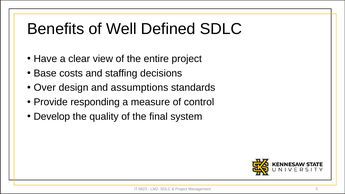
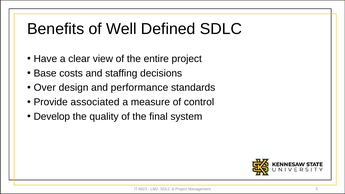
assumptions: assumptions -> performance
responding: responding -> associated
